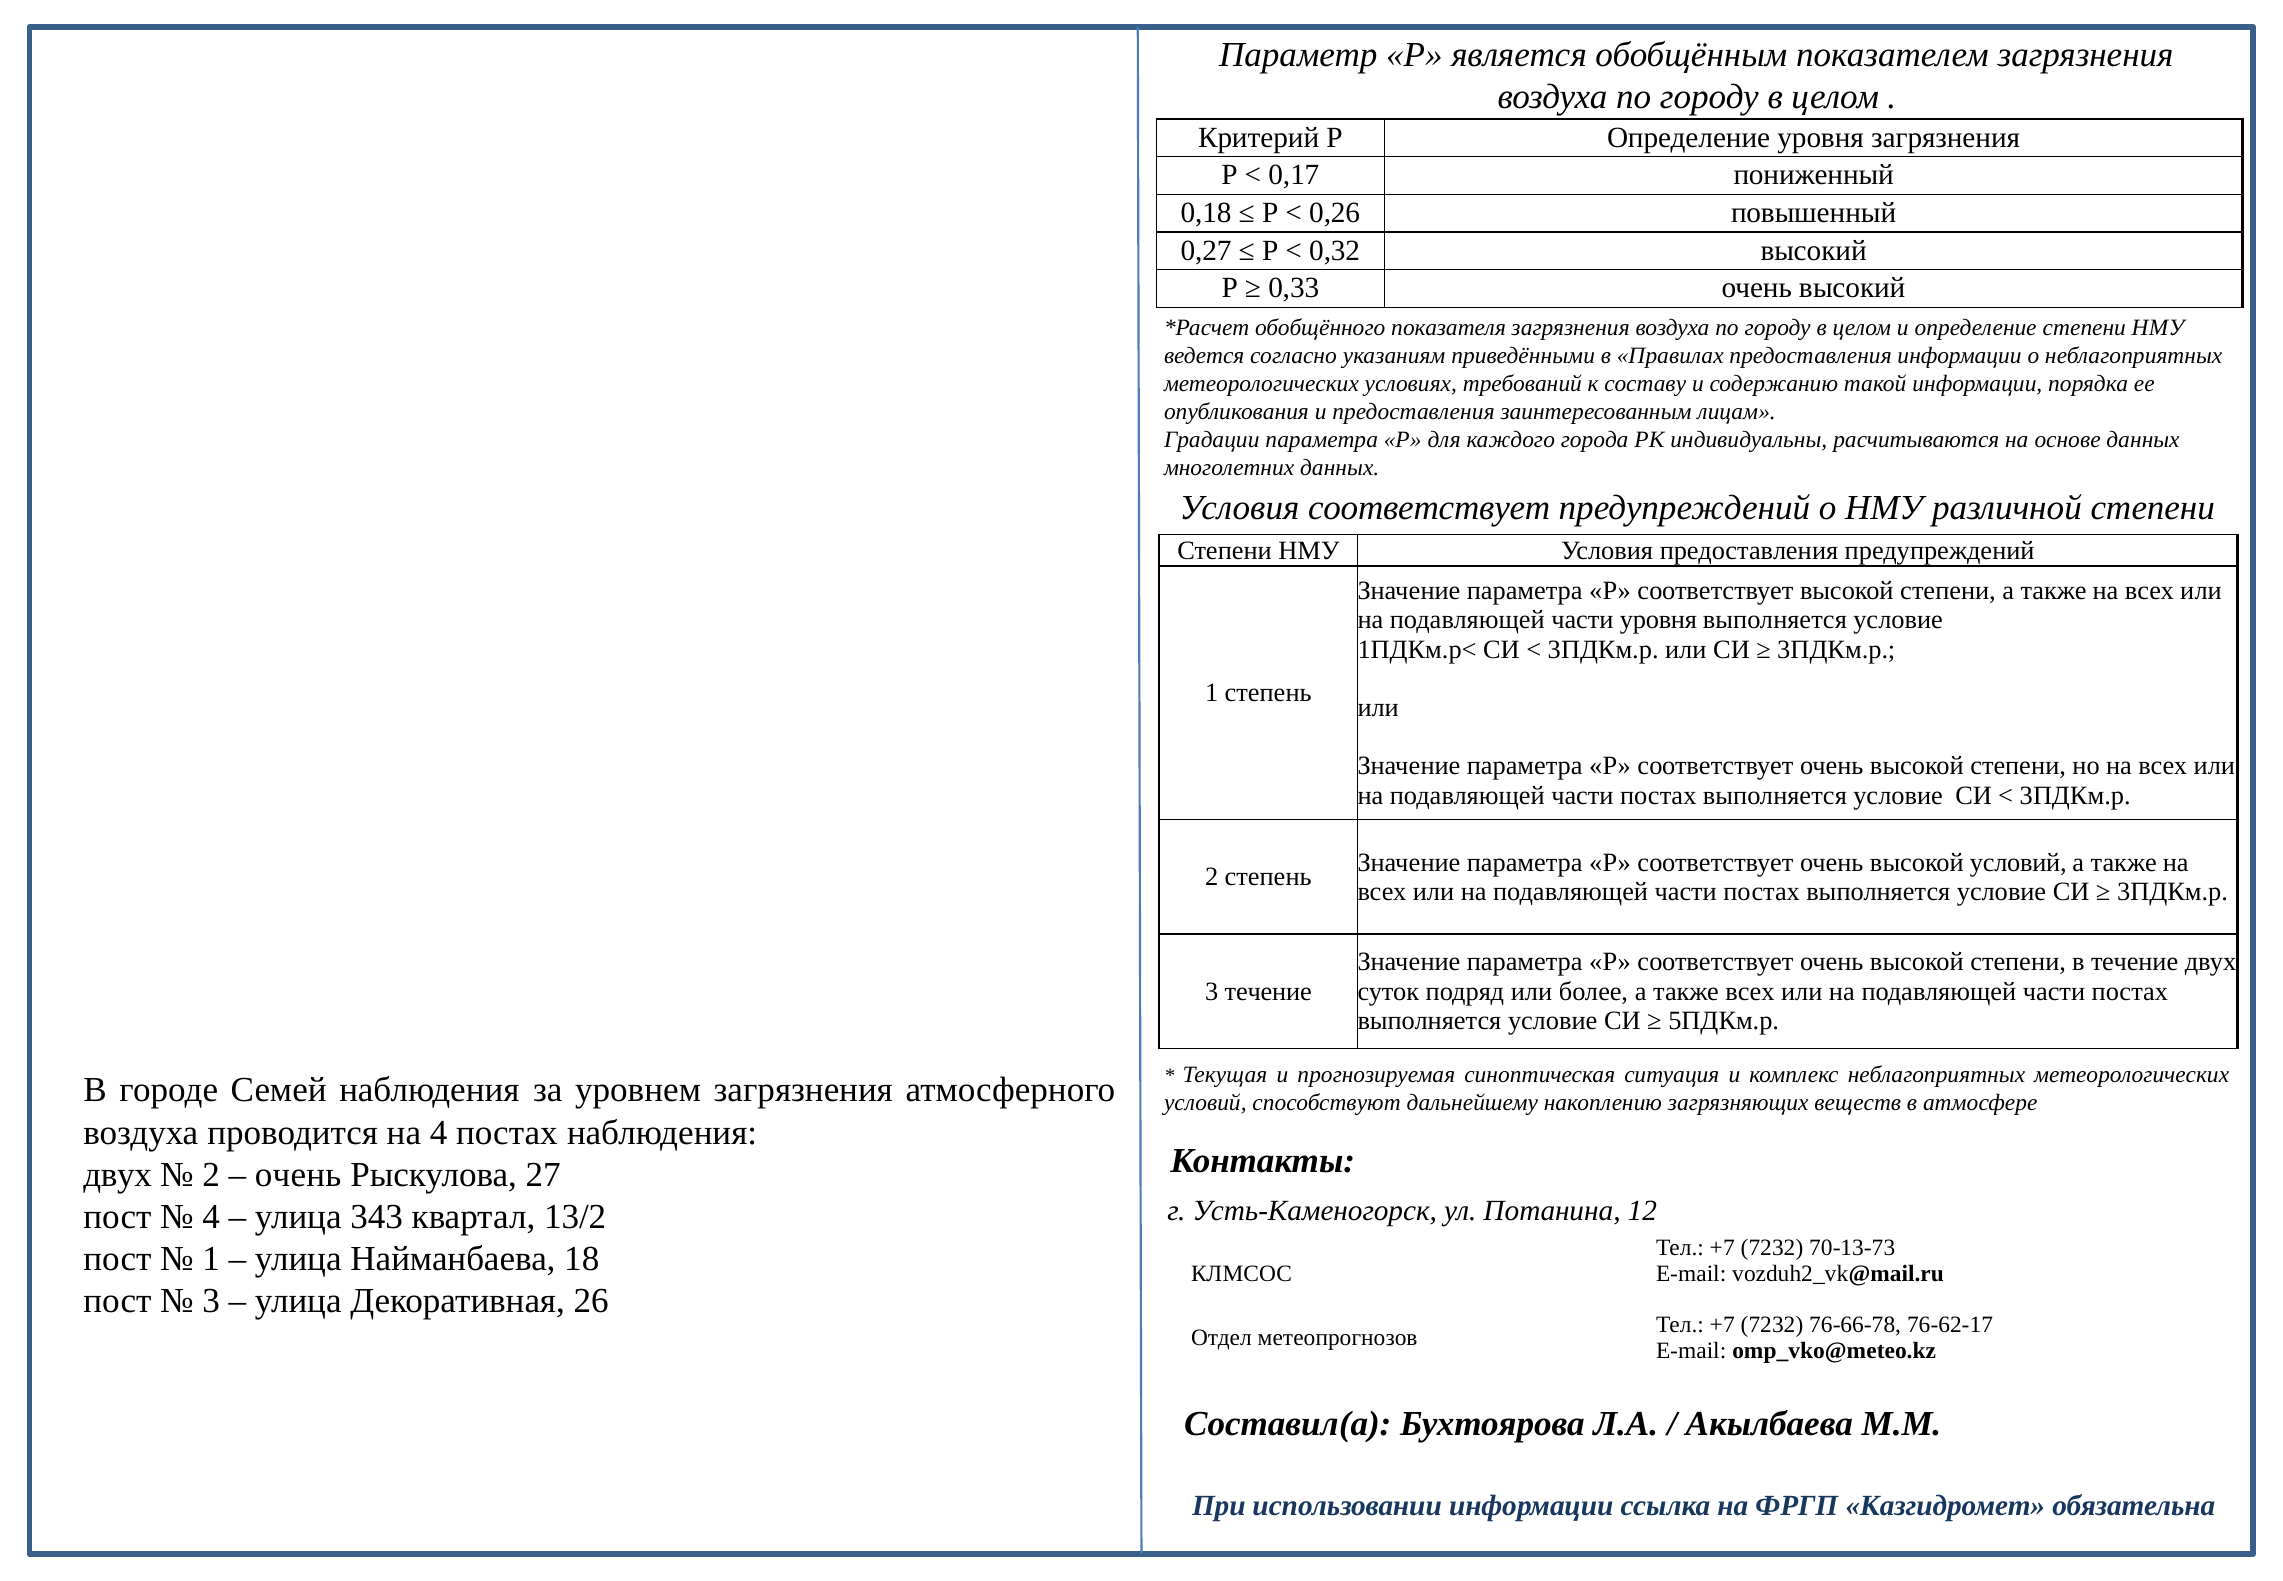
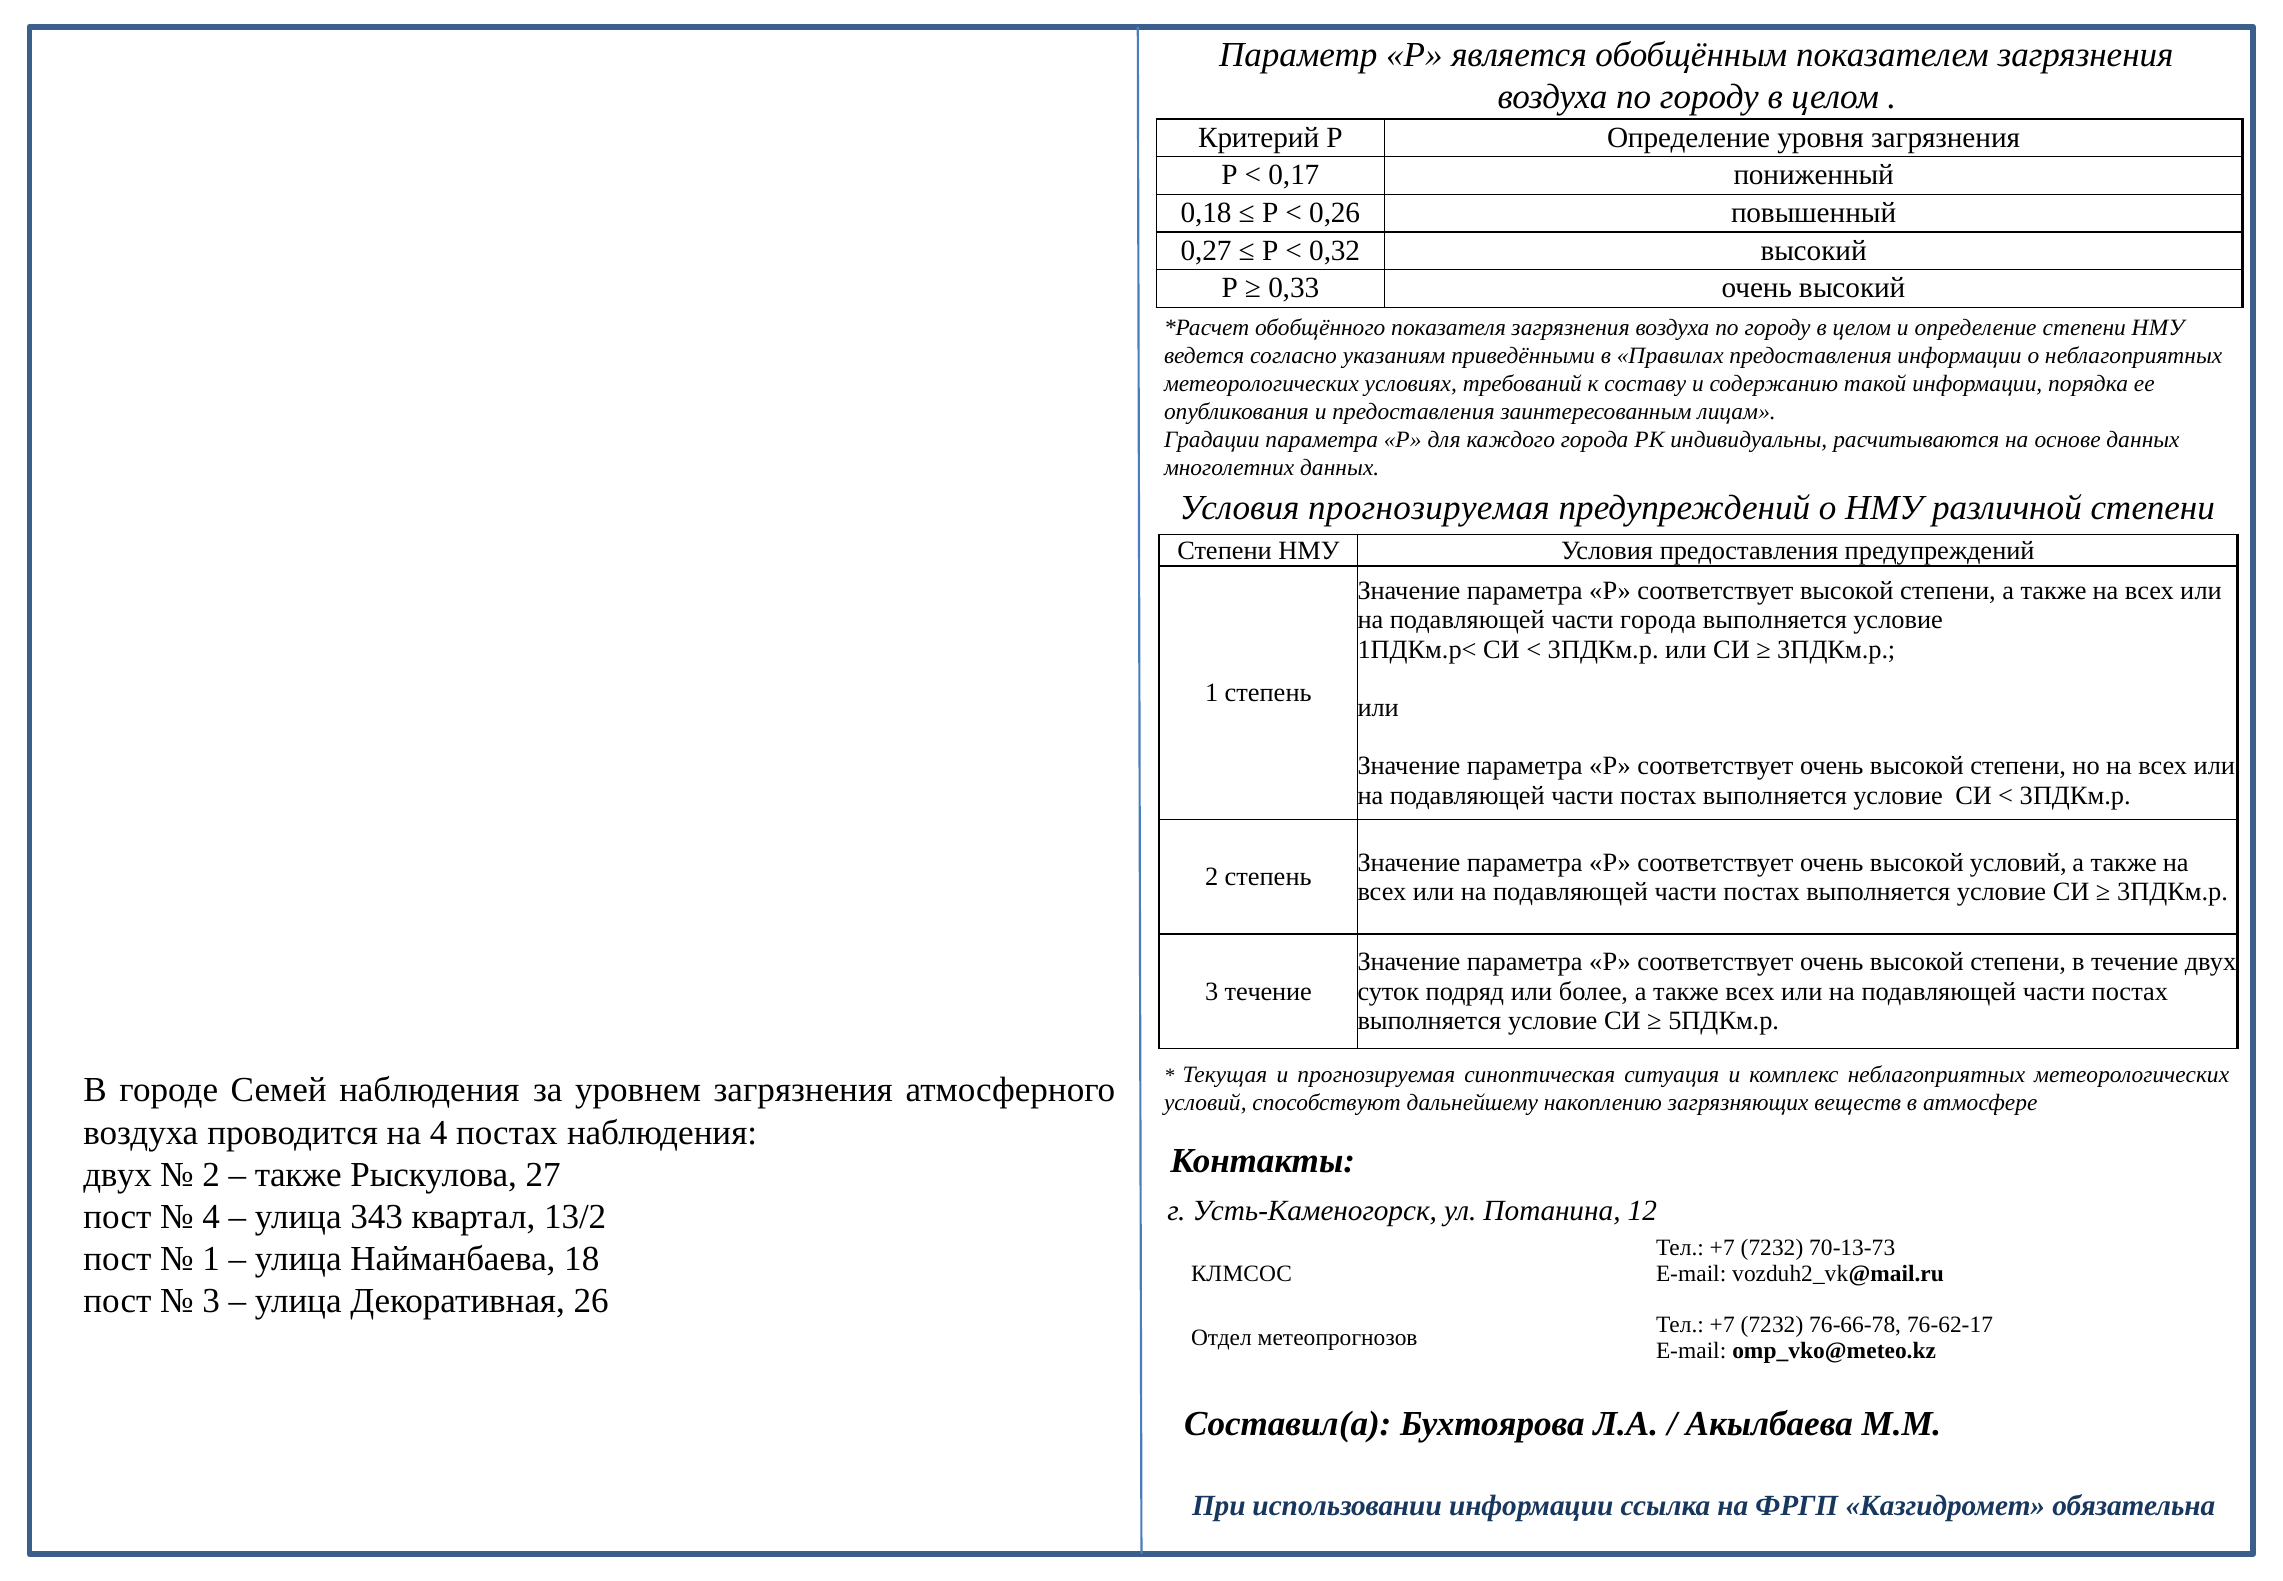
Условия соответствует: соответствует -> прогнозируемая
части уровня: уровня -> города
очень at (298, 1174): очень -> также
